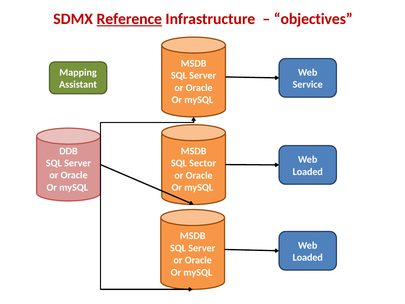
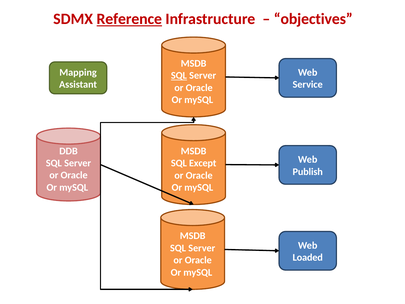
SQL at (179, 76) underline: none -> present
Sector: Sector -> Except
Loaded at (308, 172): Loaded -> Publish
